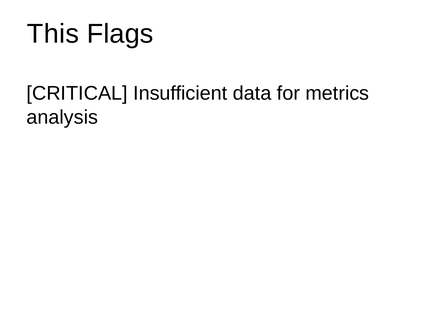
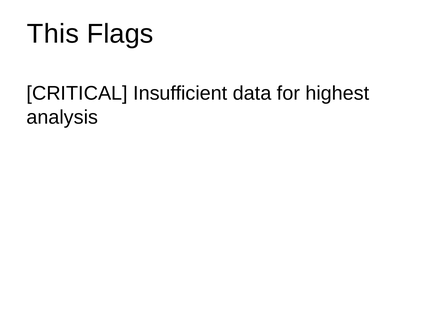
metrics: metrics -> highest
